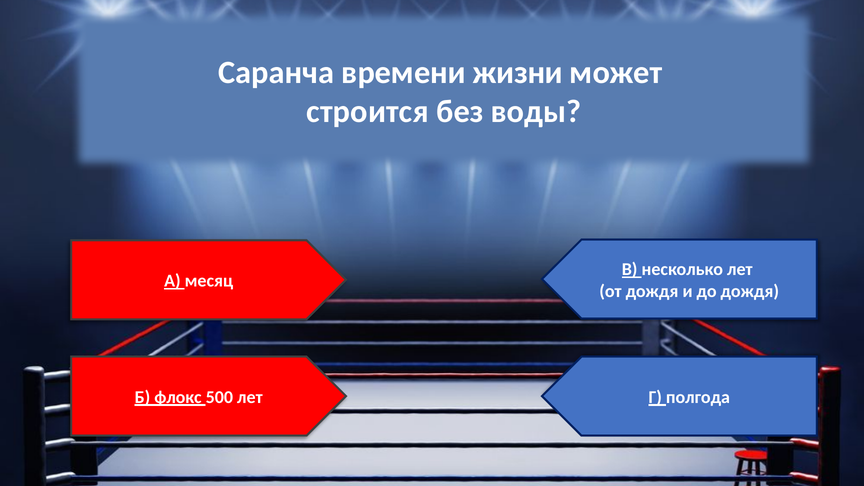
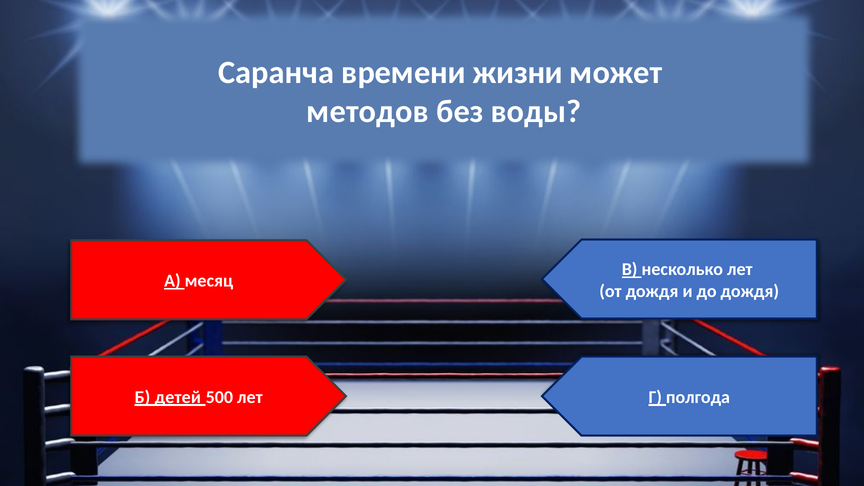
строится: строится -> методов
флокс: флокс -> детей
